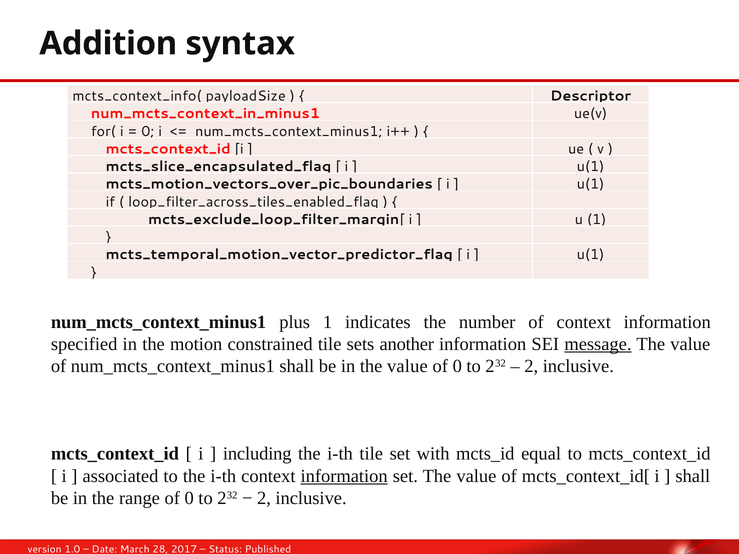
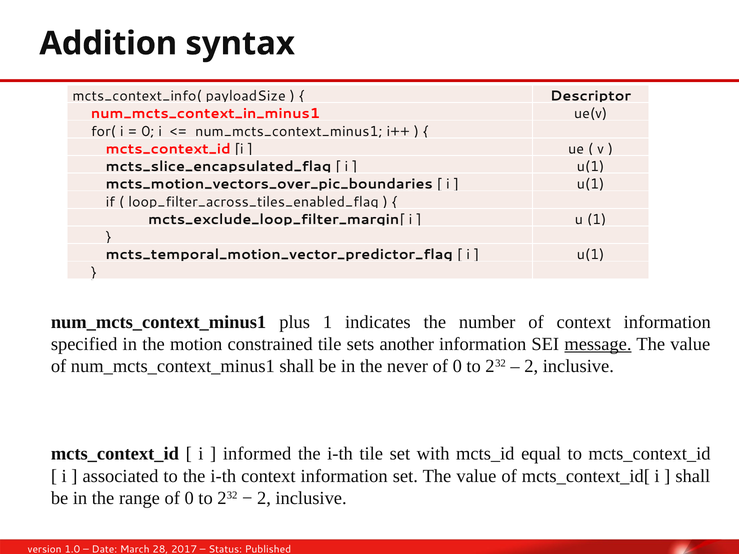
in the value: value -> never
including: including -> informed
information at (344, 476) underline: present -> none
